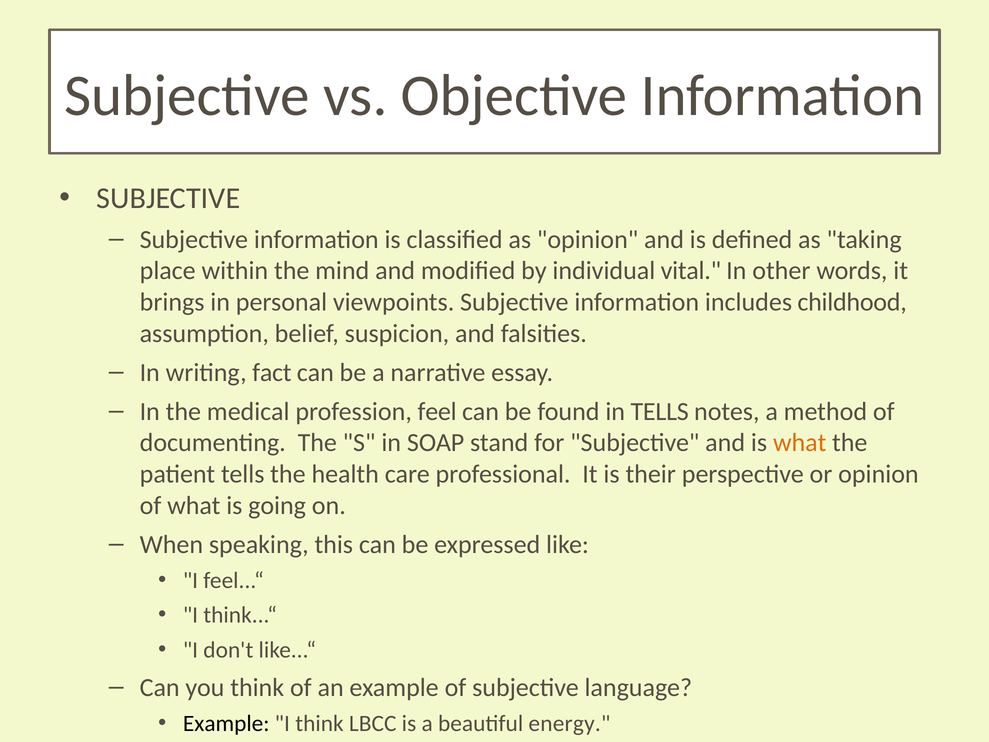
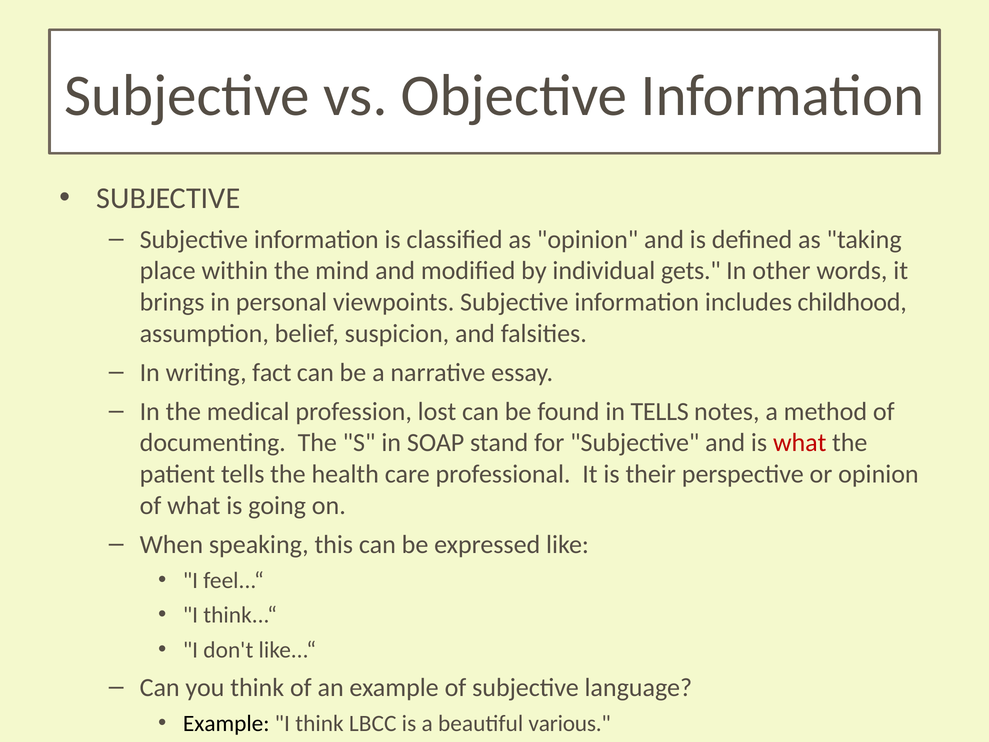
vital: vital -> gets
feel: feel -> lost
what at (800, 443) colour: orange -> red
energy: energy -> various
